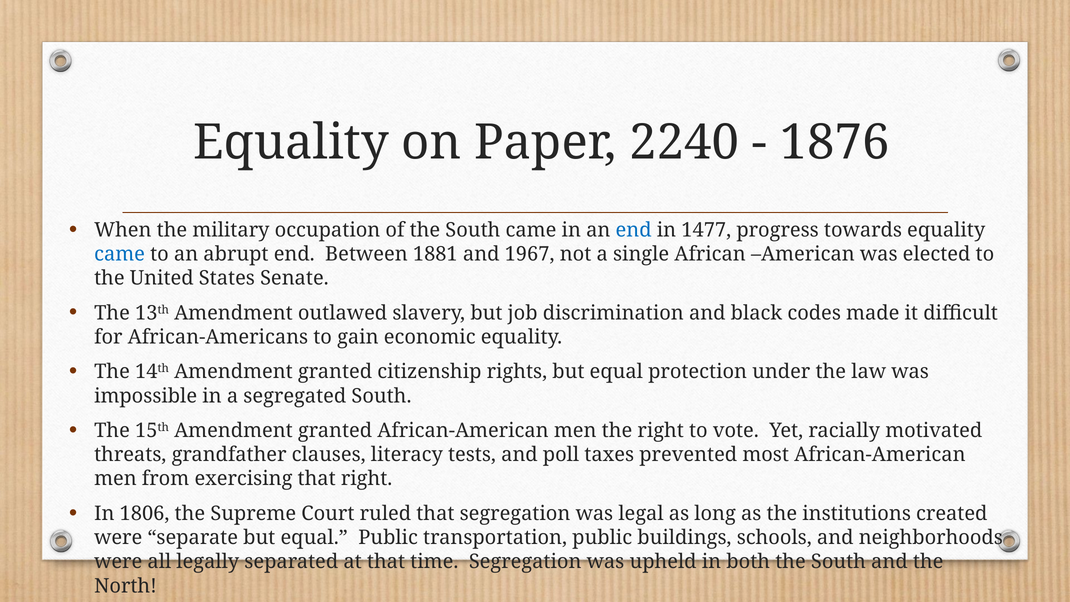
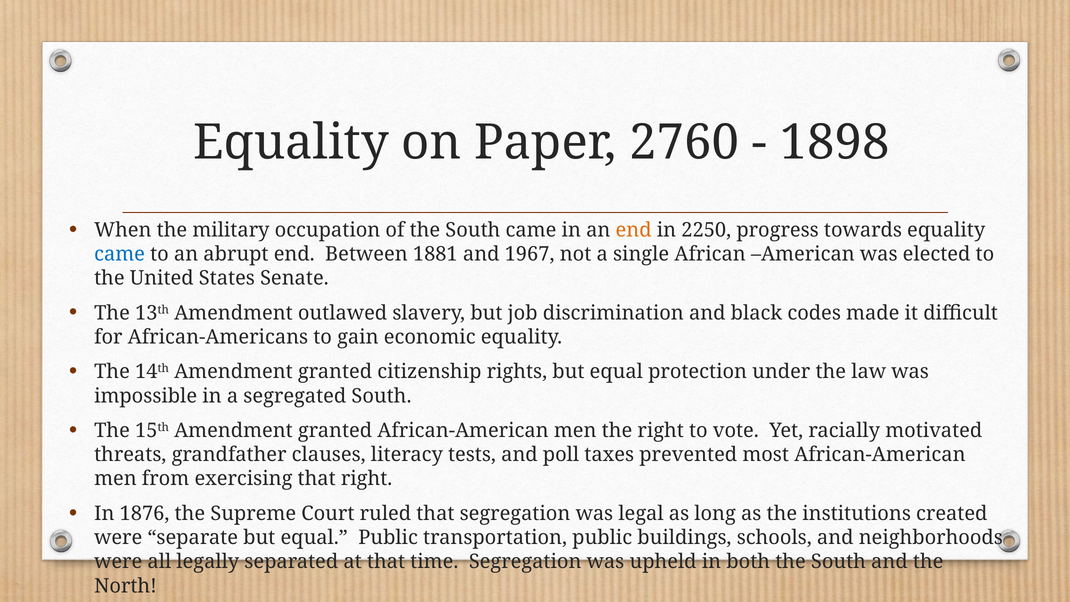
2240: 2240 -> 2760
1876: 1876 -> 1898
end at (634, 230) colour: blue -> orange
1477: 1477 -> 2250
1806: 1806 -> 1876
